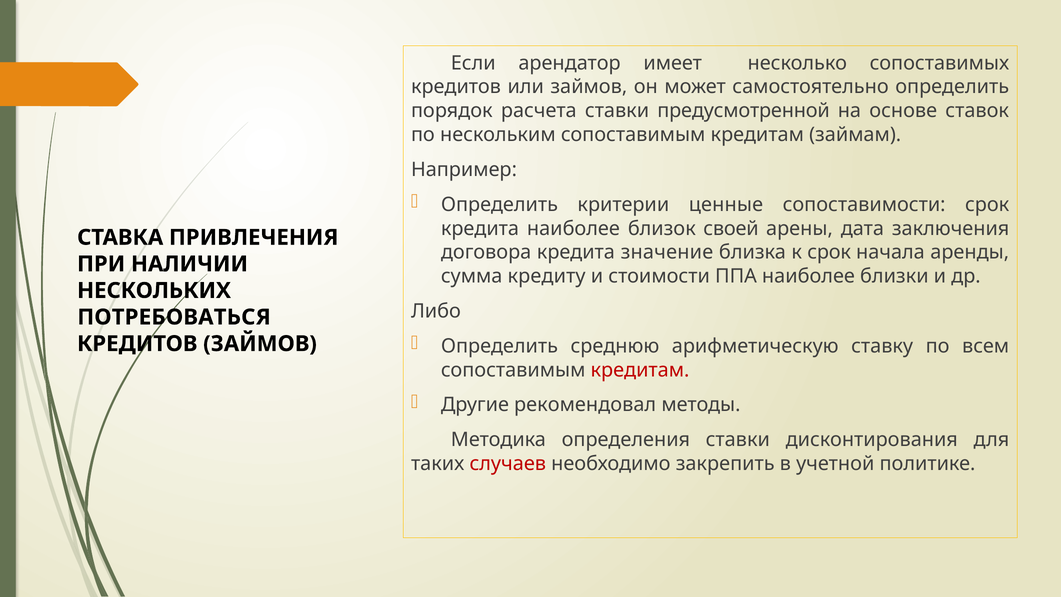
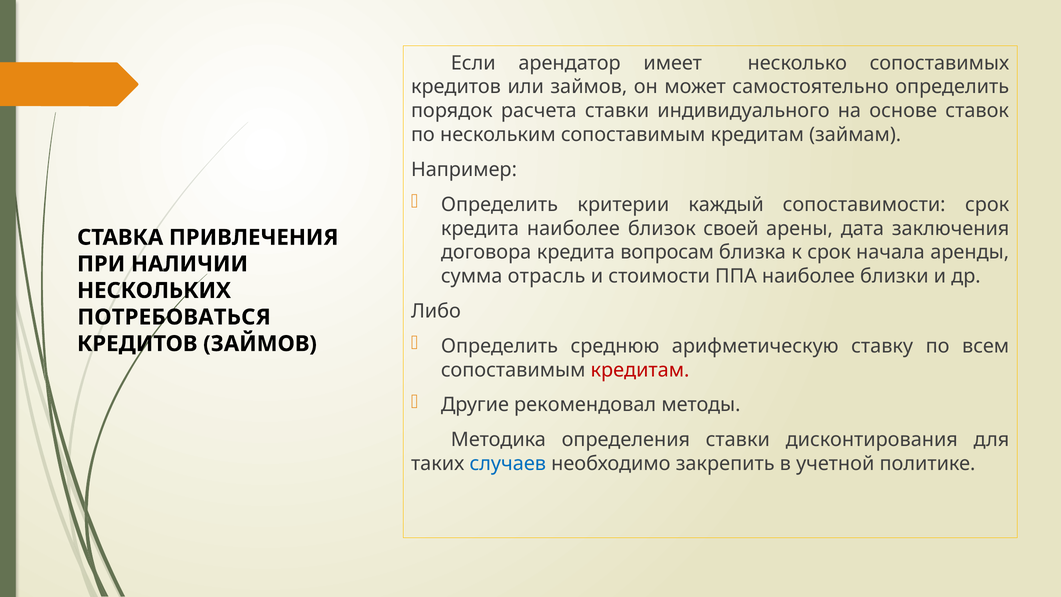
предусмотренной: предусмотренной -> индивидуального
ценные: ценные -> каждый
значение: значение -> вопросам
кредиту: кредиту -> отрасль
случаев colour: red -> blue
